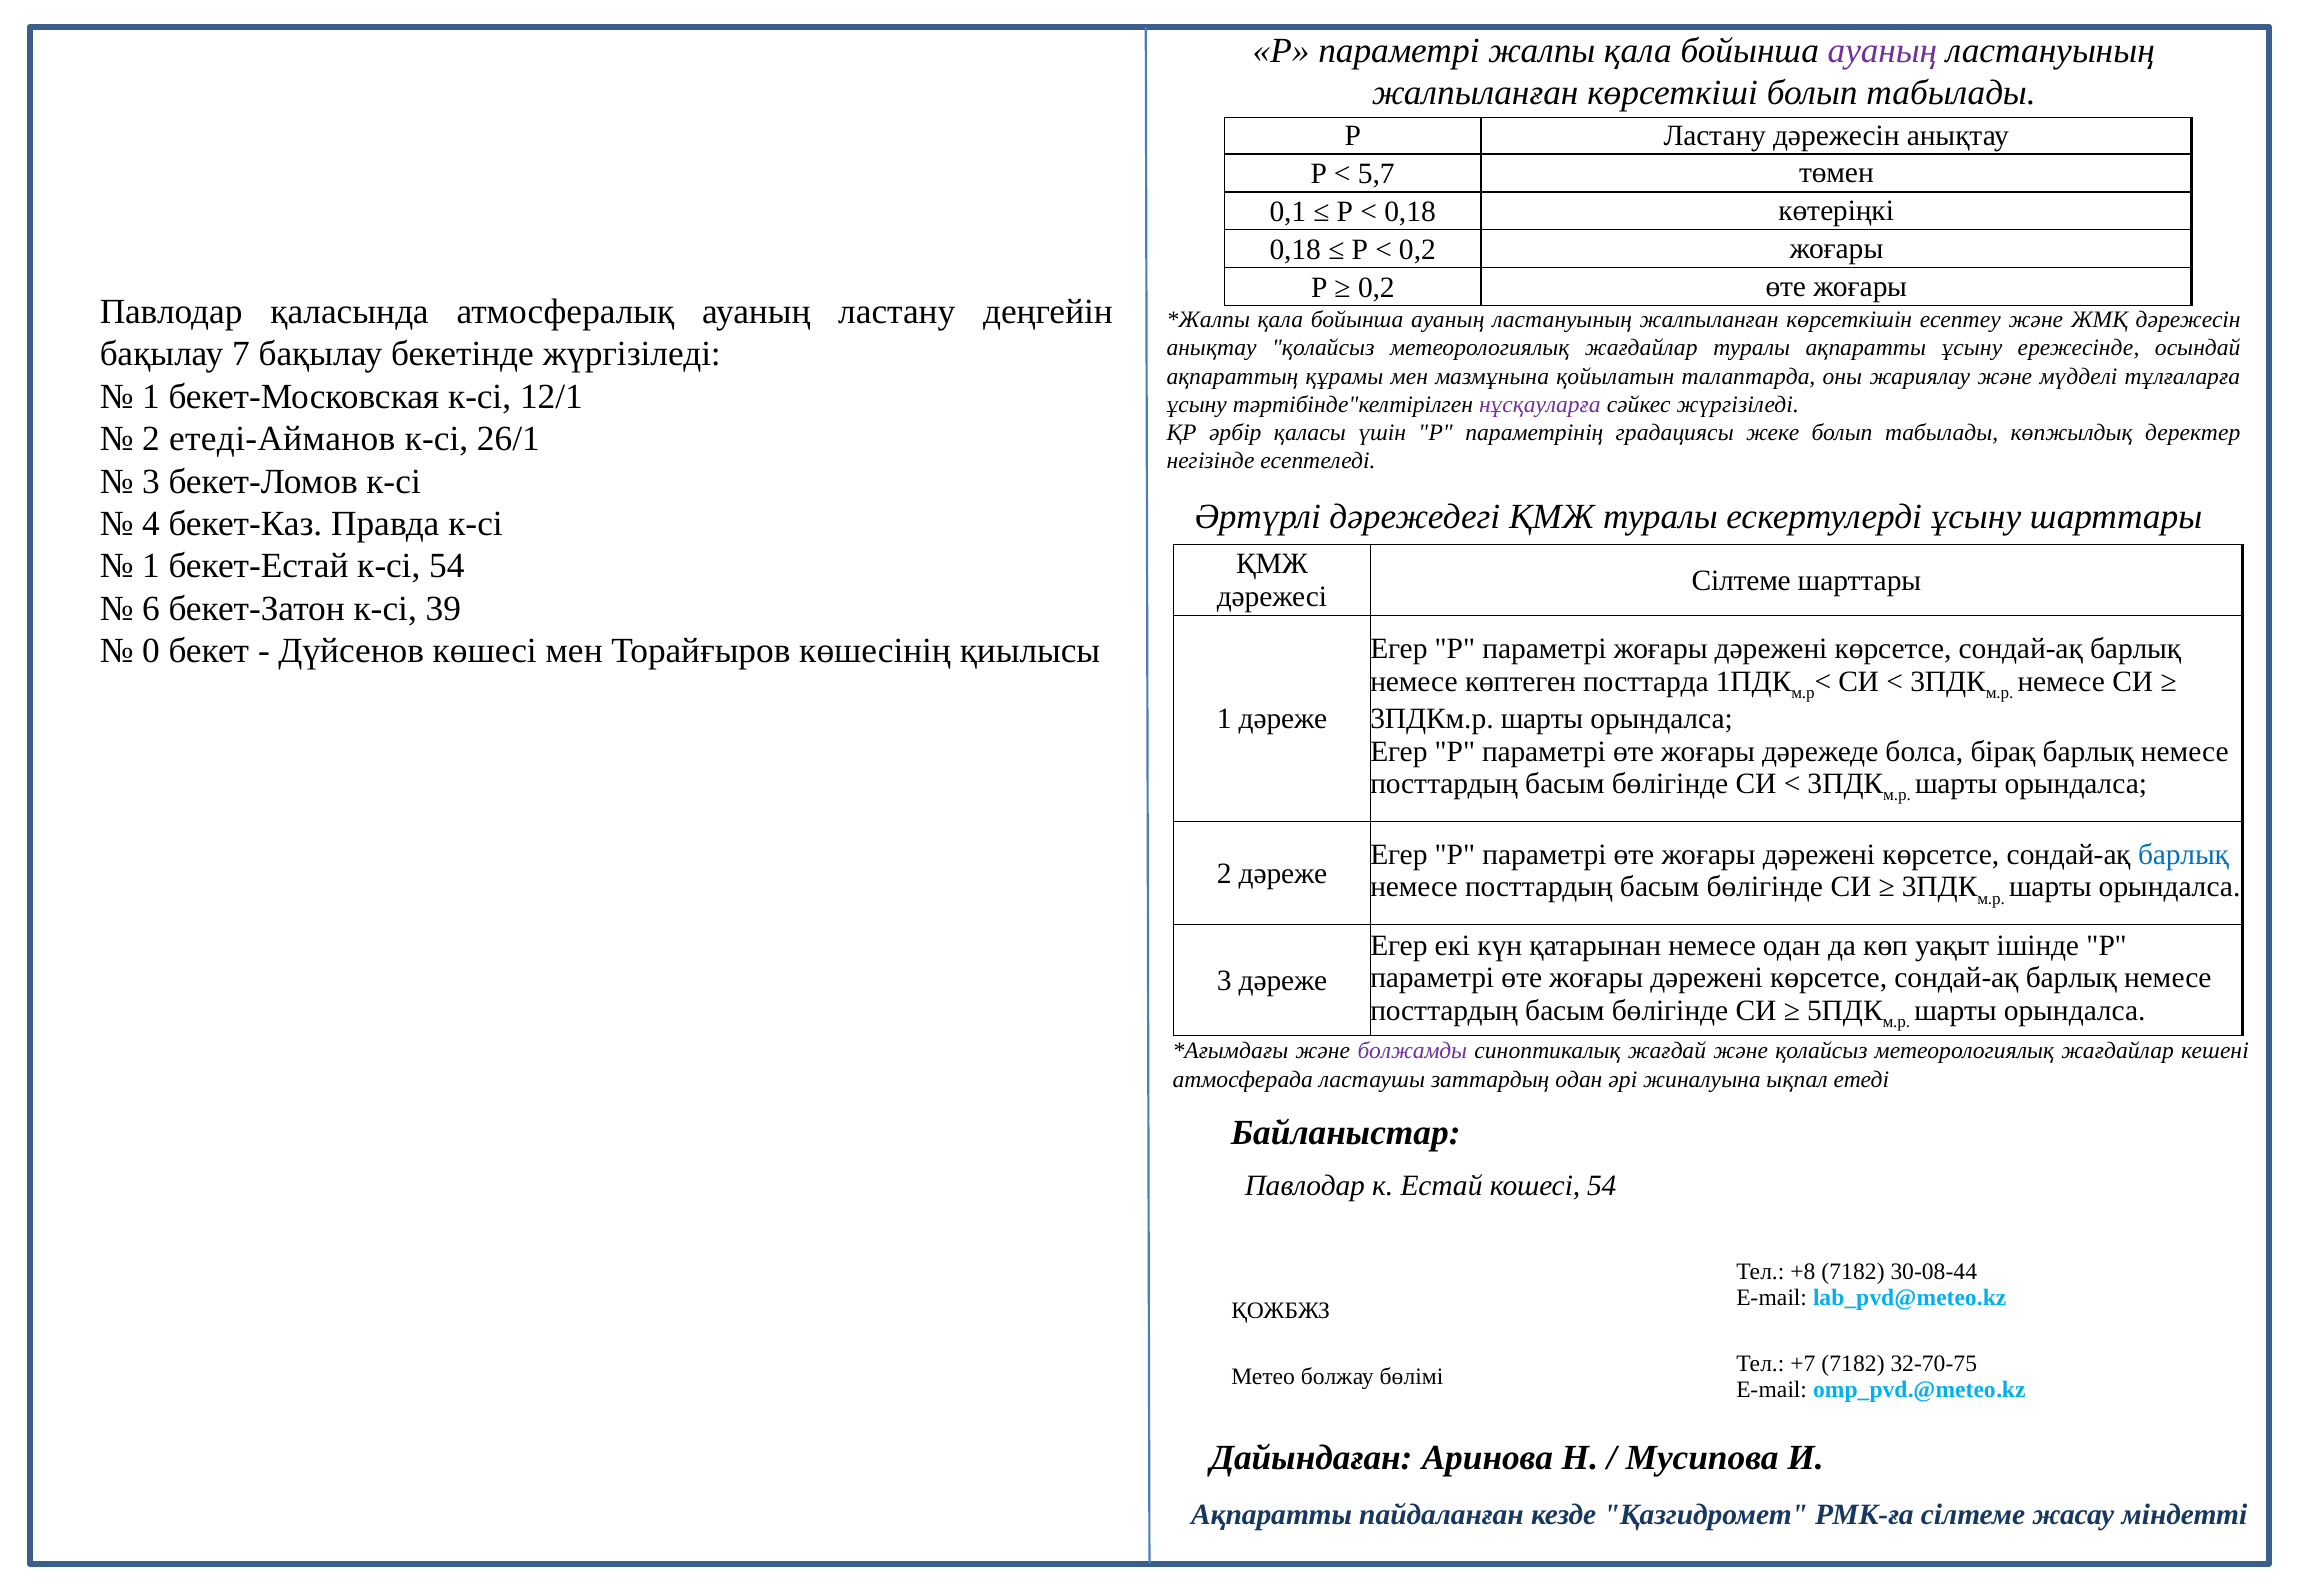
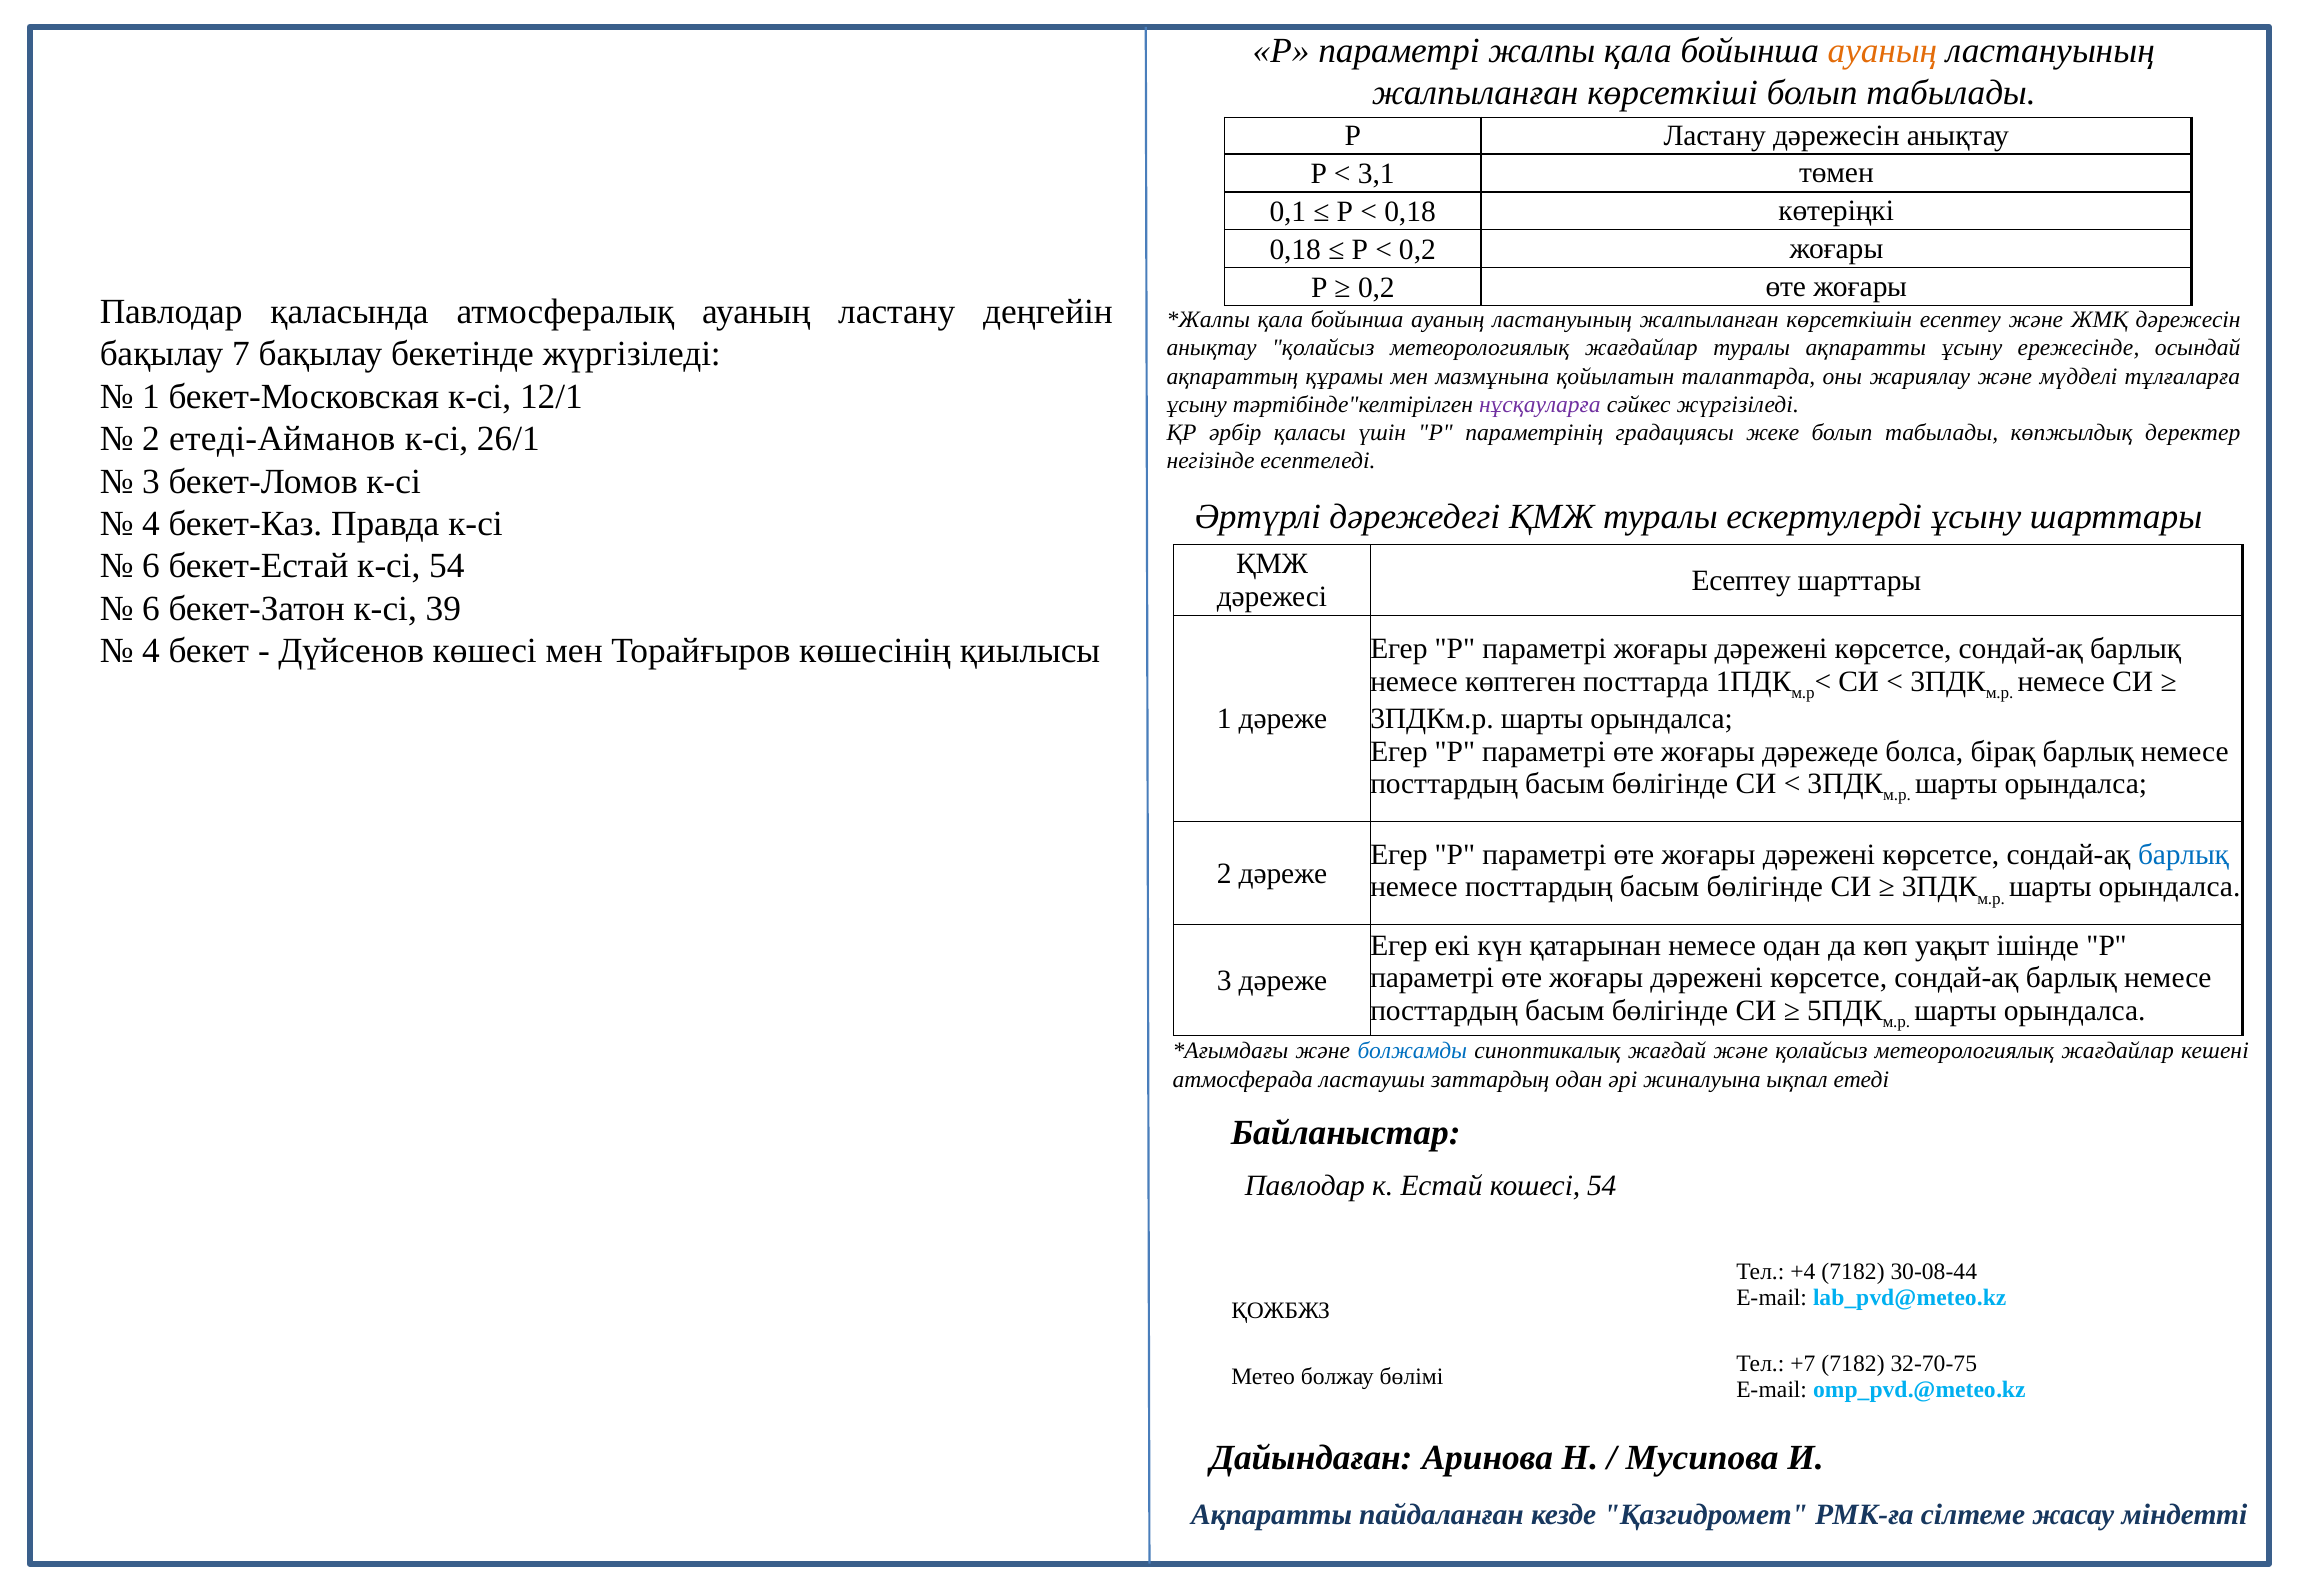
ауаның at (1882, 51) colour: purple -> orange
5,7: 5,7 -> 3,1
1 at (151, 566): 1 -> 6
Сілтеме at (1741, 581): Сілтеме -> Есептеу
0 at (151, 651): 0 -> 4
болжамды colour: purple -> blue
+8: +8 -> +4
